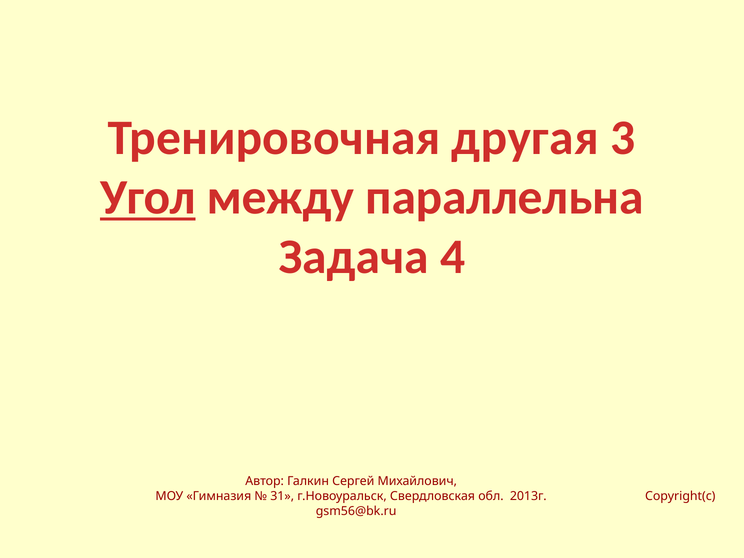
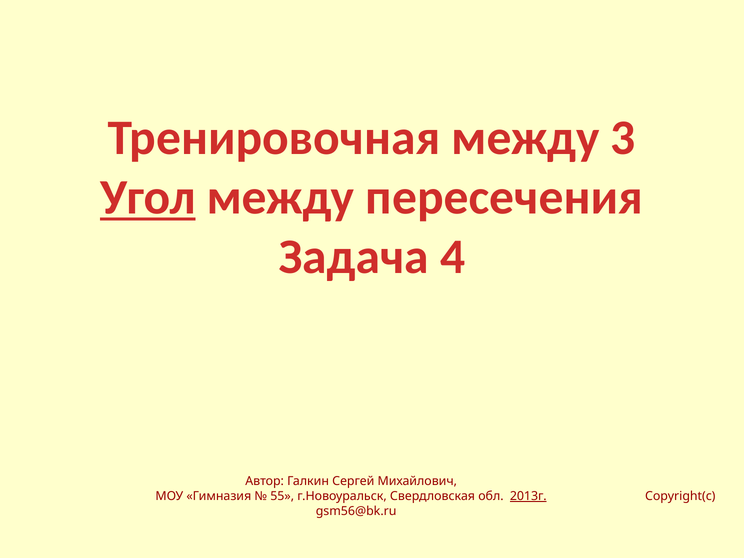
Тренировочная другая: другая -> между
параллельна: параллельна -> пересечения
31: 31 -> 55
2013г underline: none -> present
